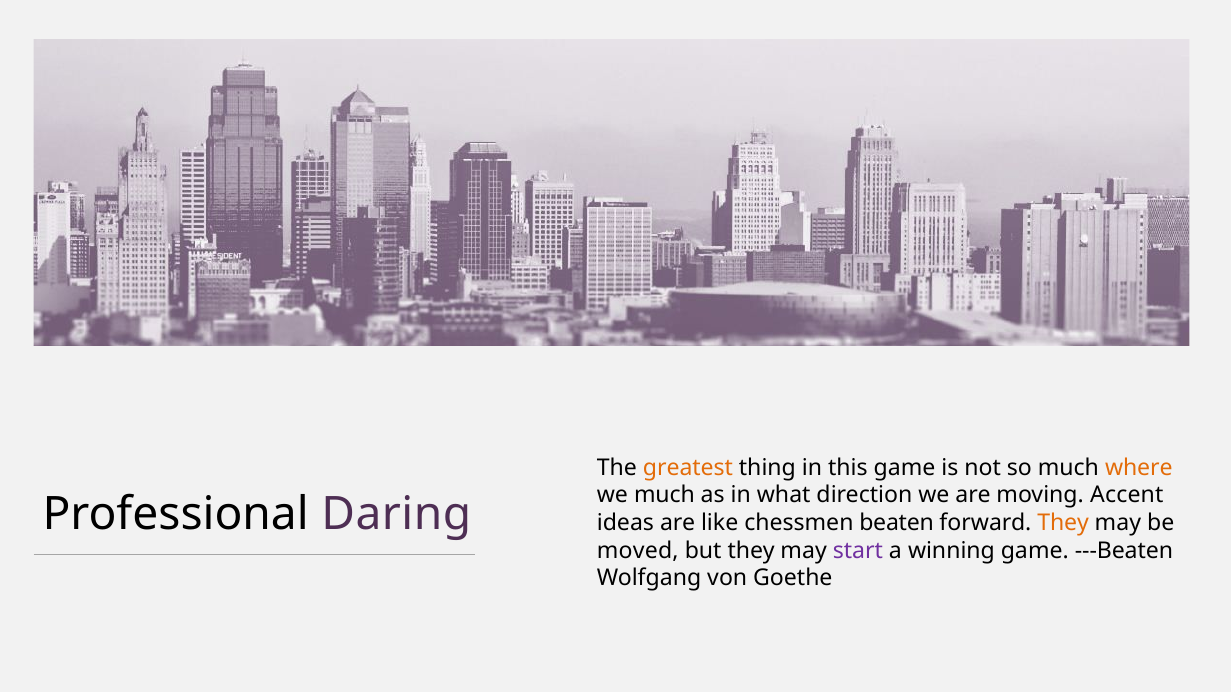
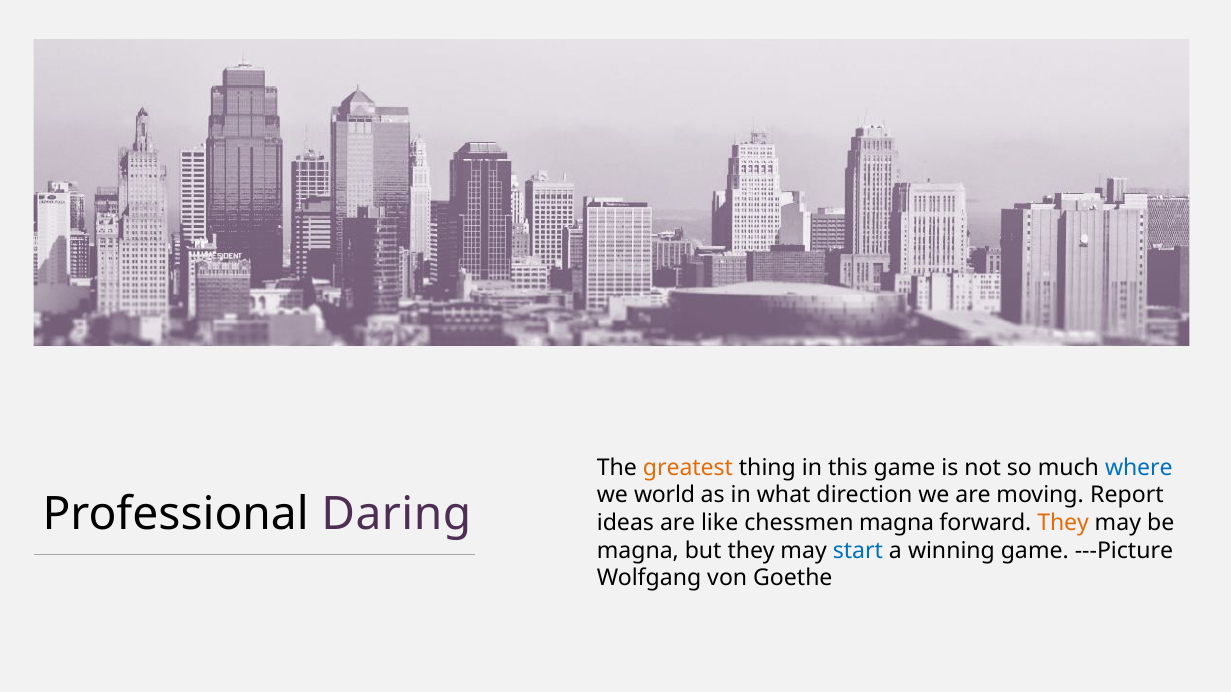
where colour: orange -> blue
we much: much -> world
Accent: Accent -> Report
chessmen beaten: beaten -> magna
moved at (638, 551): moved -> magna
start colour: purple -> blue
---Beaten: ---Beaten -> ---Picture
